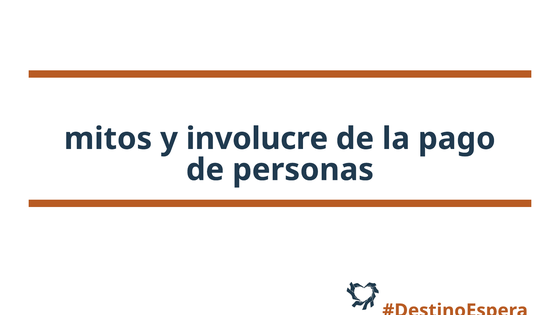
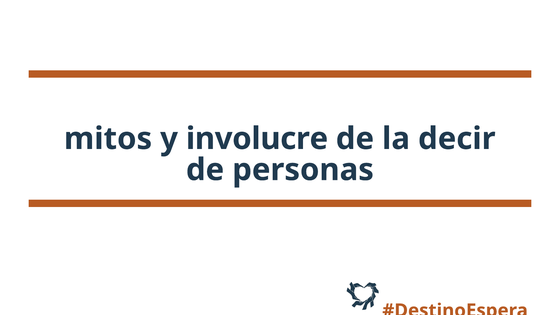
pago: pago -> decir
